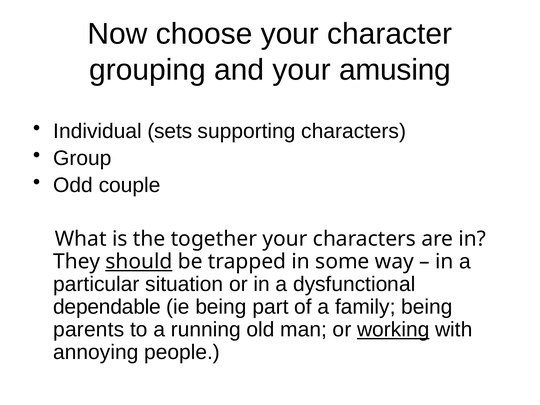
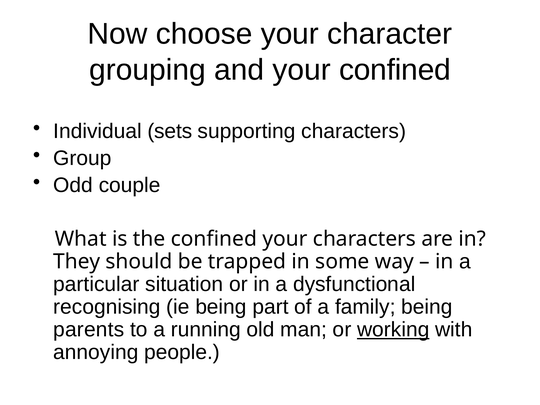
your amusing: amusing -> confined
the together: together -> confined
should underline: present -> none
dependable: dependable -> recognising
